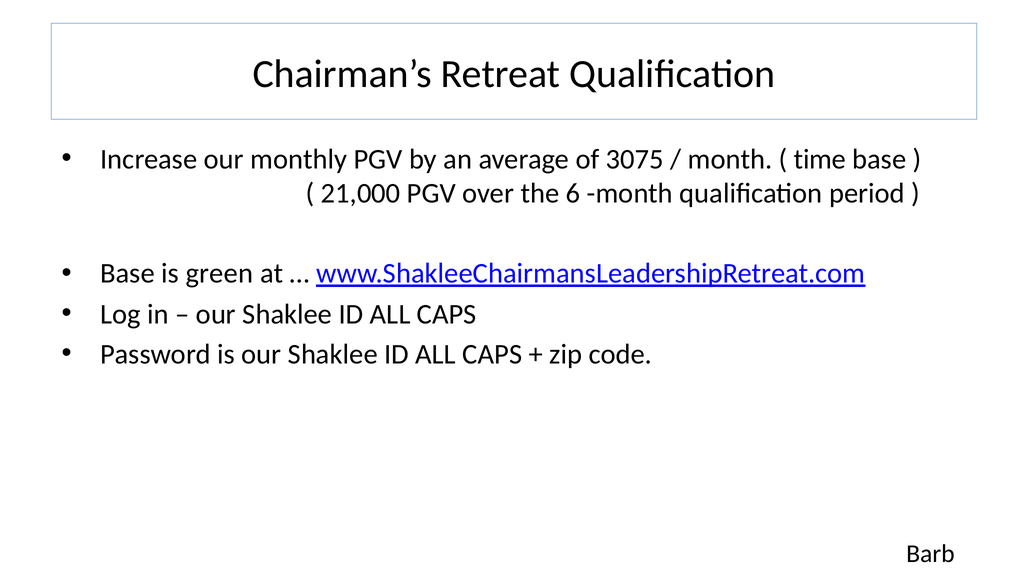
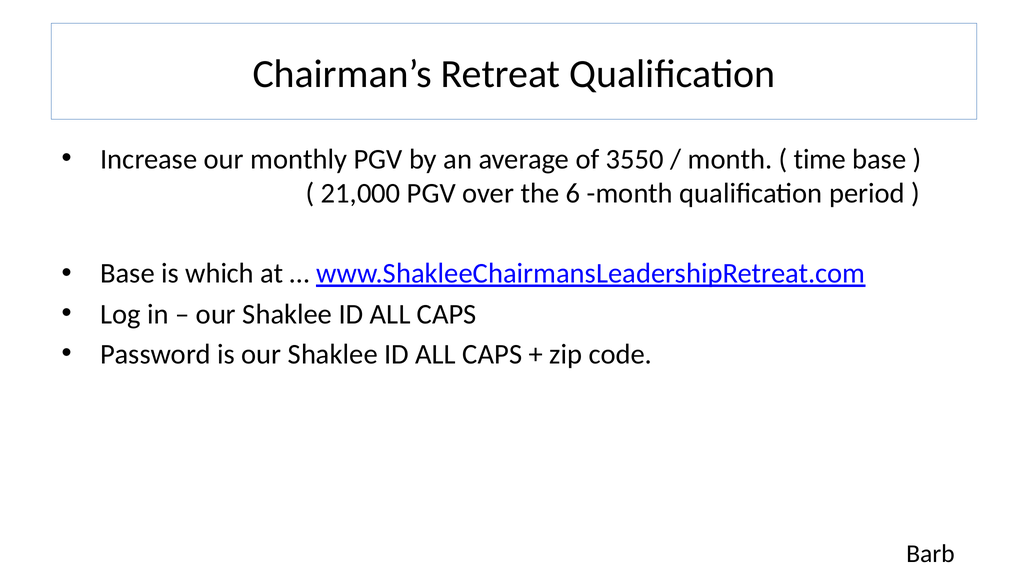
3075: 3075 -> 3550
green: green -> which
